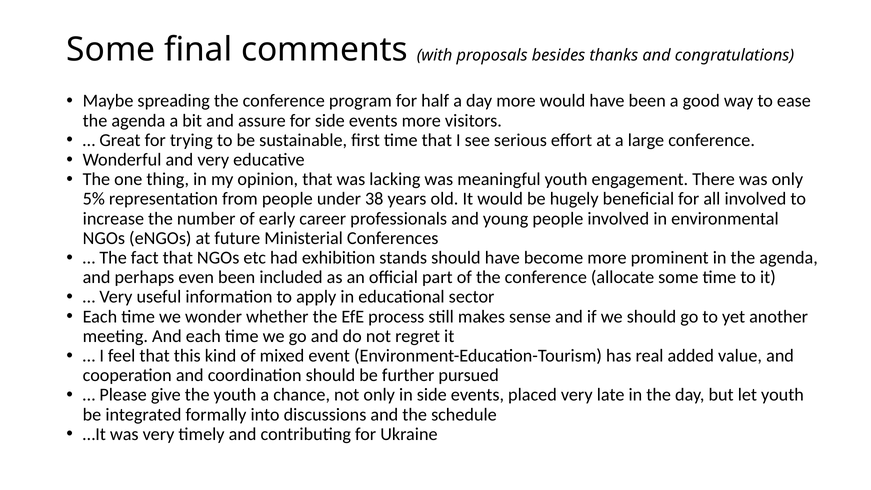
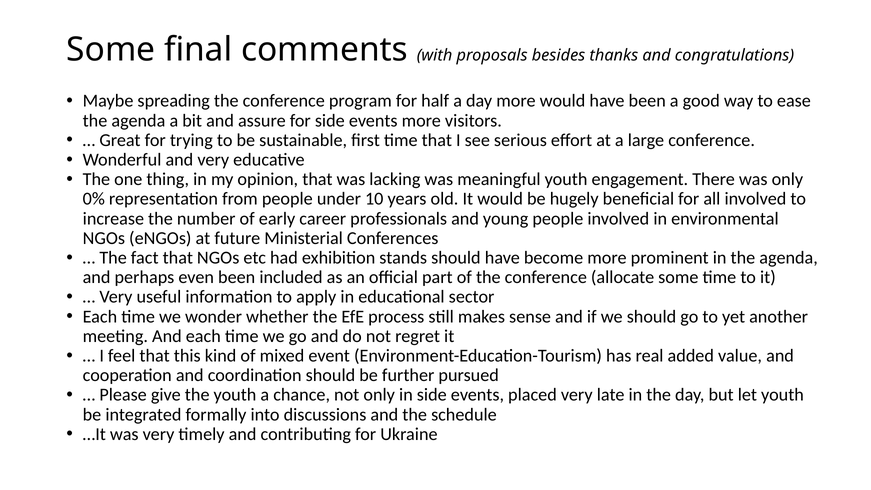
5%: 5% -> 0%
38: 38 -> 10
